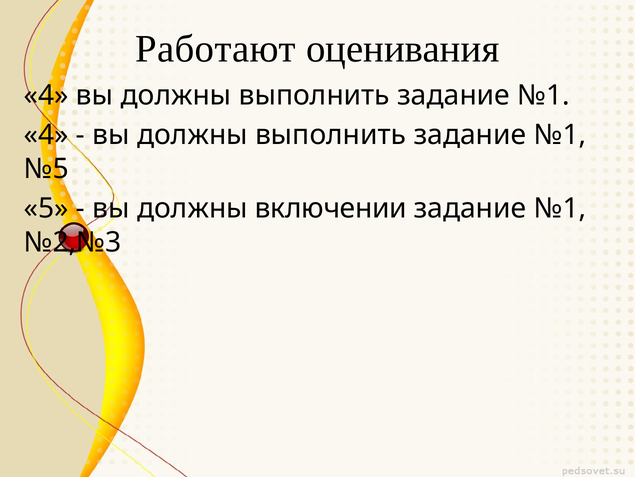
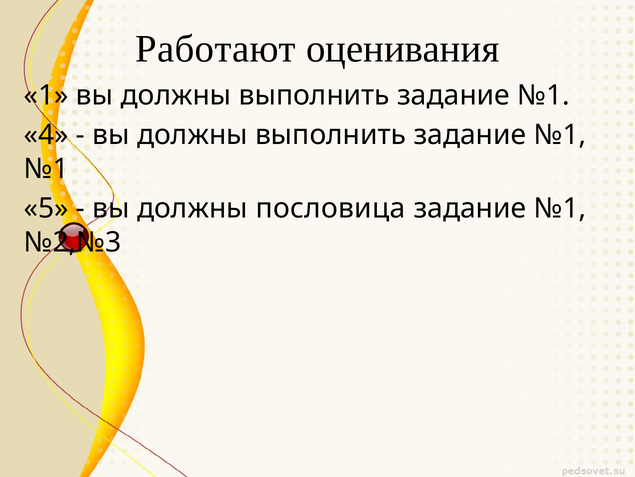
4 at (46, 95): 4 -> 1
№5 at (46, 169): №5 -> №1
включении: включении -> пословица
